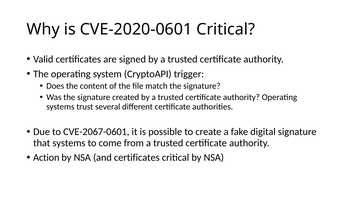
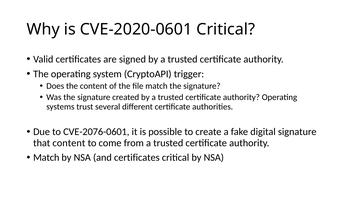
CVE-2067-0601: CVE-2067-0601 -> CVE-2076-0601
that systems: systems -> content
Action at (46, 157): Action -> Match
